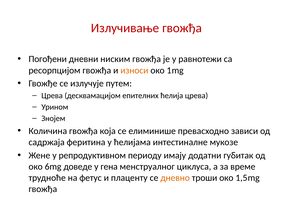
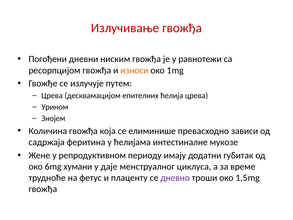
доведе: доведе -> хумани
гена: гена -> даје
дневно colour: orange -> purple
